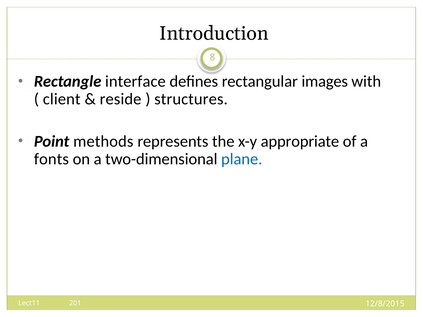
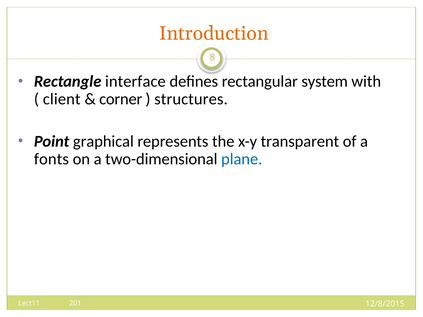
Introduction colour: black -> orange
images: images -> system
reside: reside -> corner
methods: methods -> graphical
appropriate: appropriate -> transparent
